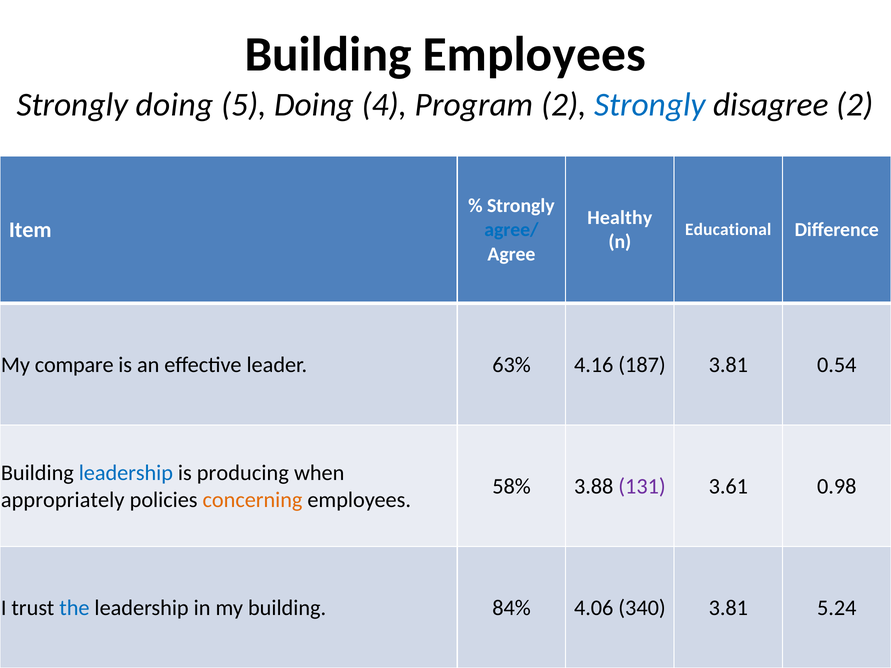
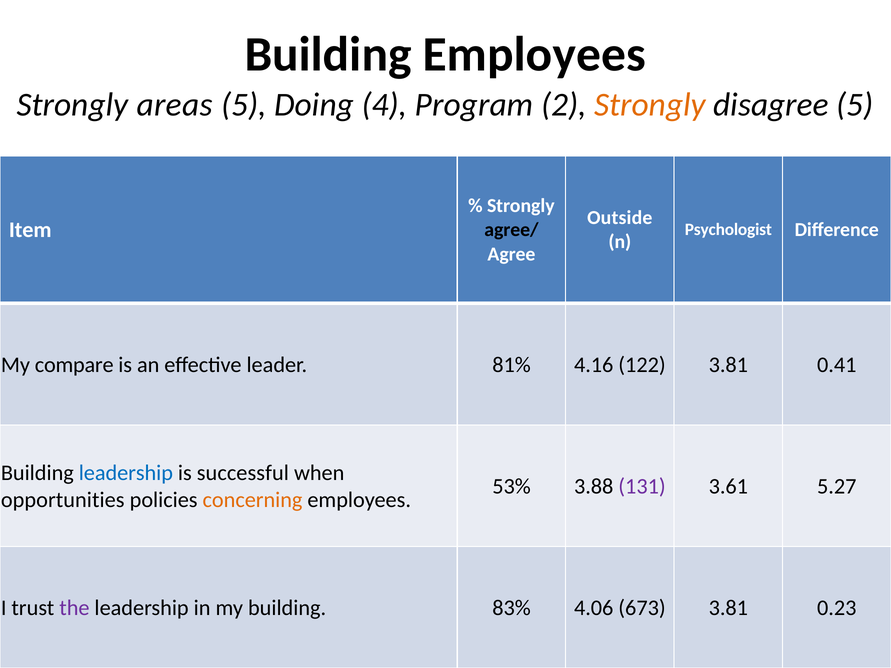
Strongly doing: doing -> areas
Strongly at (650, 105) colour: blue -> orange
disagree 2: 2 -> 5
Healthy: Healthy -> Outside
agree/ colour: blue -> black
Educational: Educational -> Psychologist
63%: 63% -> 81%
187: 187 -> 122
0.54: 0.54 -> 0.41
producing: producing -> successful
58%: 58% -> 53%
0.98: 0.98 -> 5.27
appropriately: appropriately -> opportunities
the colour: blue -> purple
84%: 84% -> 83%
340: 340 -> 673
5.24: 5.24 -> 0.23
